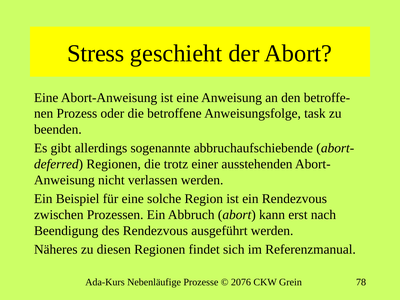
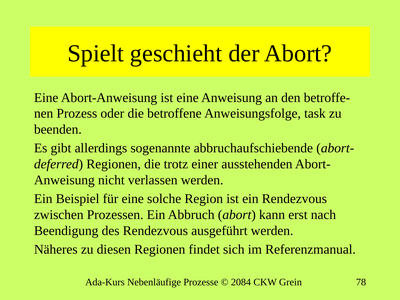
Stress: Stress -> Spielt
2076: 2076 -> 2084
